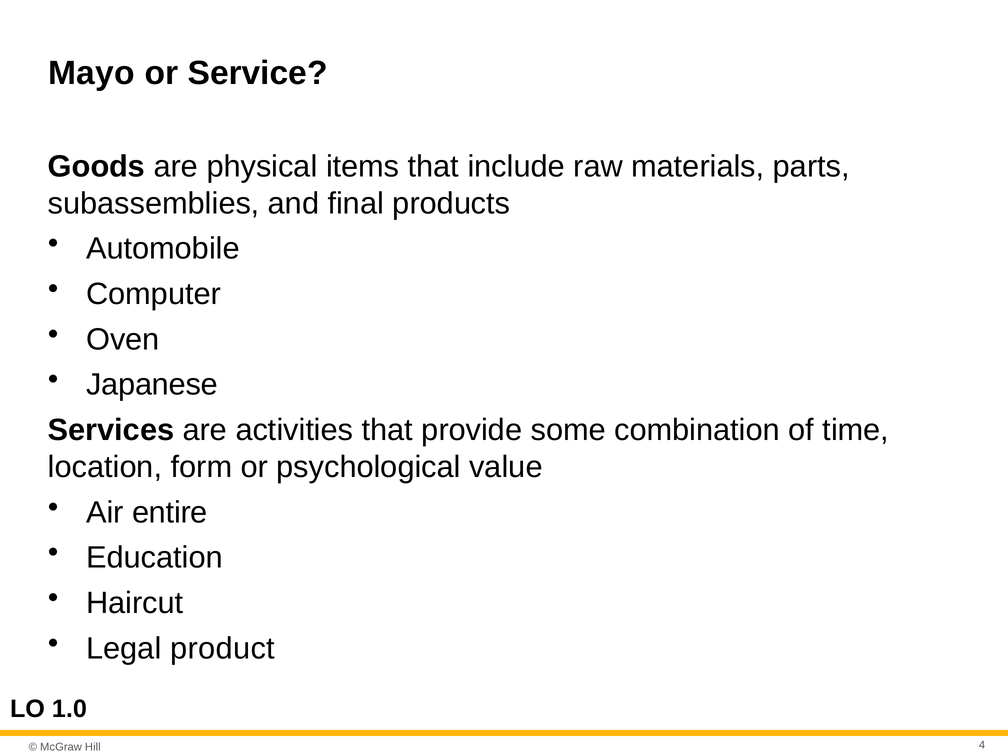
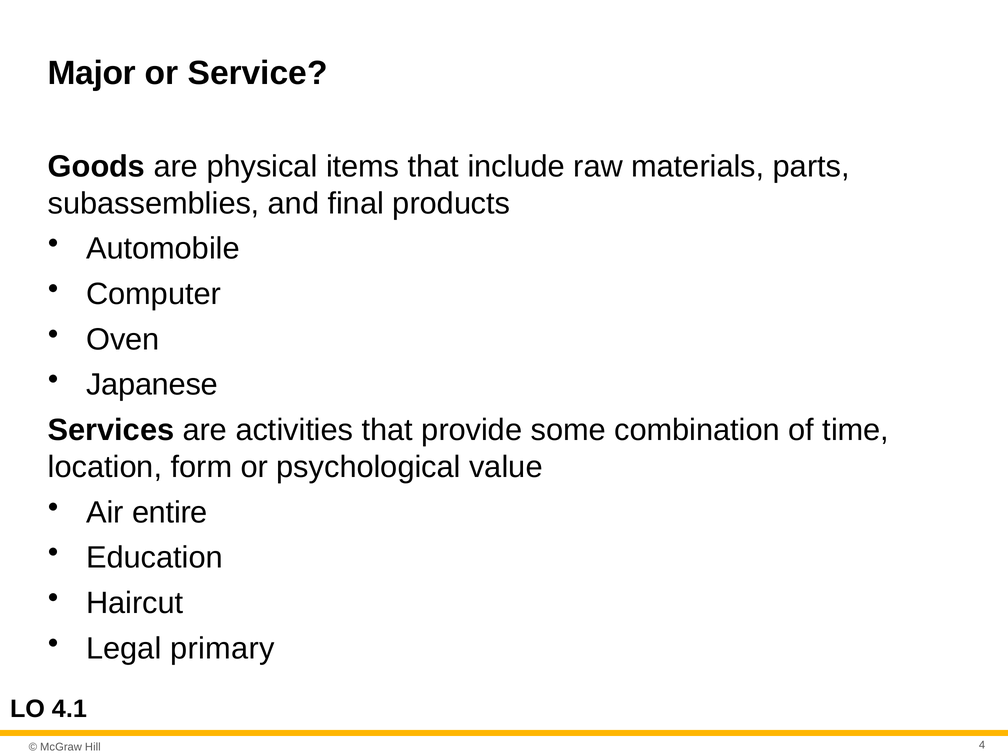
Mayo: Mayo -> Major
product: product -> primary
1.0: 1.0 -> 4.1
